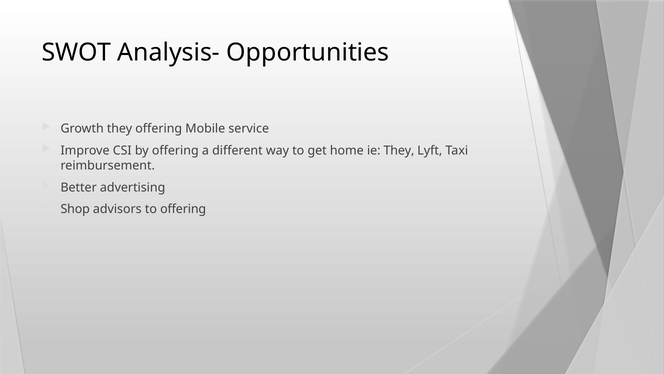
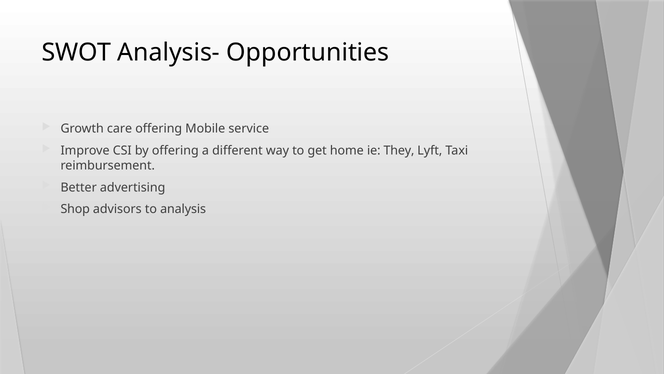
Growth they: they -> care
to offering: offering -> analysis
